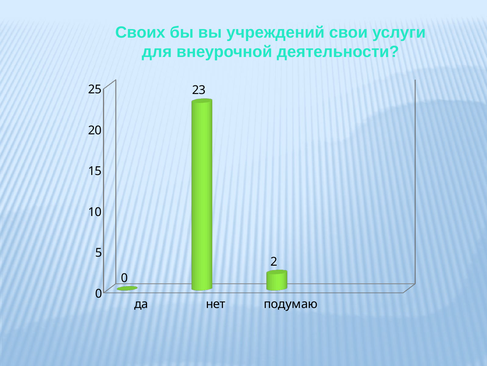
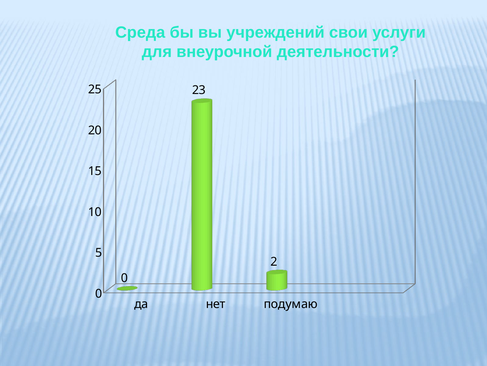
Своих: Своих -> Среда
